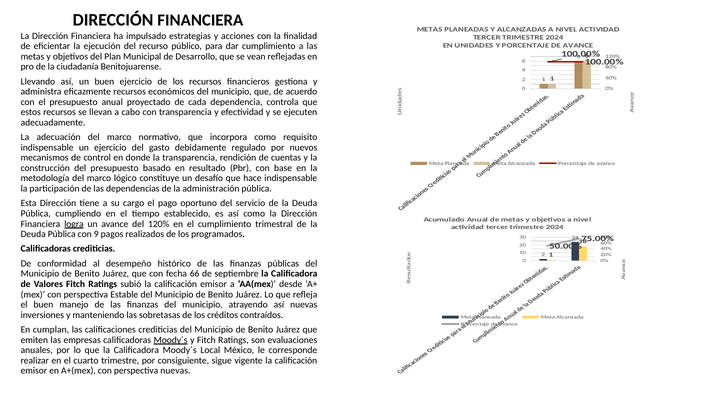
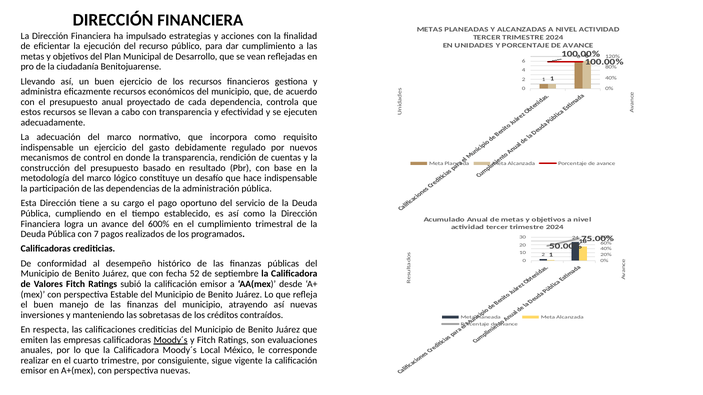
logra underline: present -> none
del 120%: 120% -> 600%
9: 9 -> 7
66: 66 -> 52
cumplan: cumplan -> respecta
